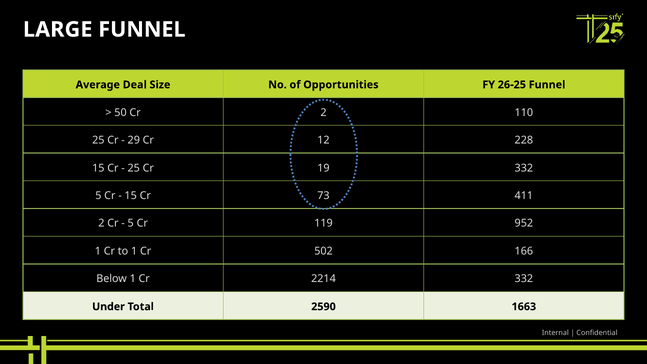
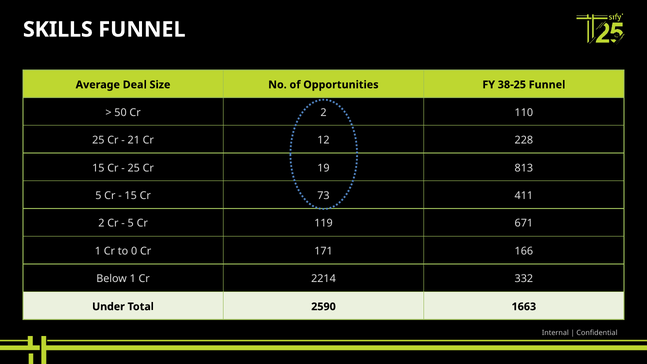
LARGE: LARGE -> SKILLS
26-25: 26-25 -> 38-25
29: 29 -> 21
19 332: 332 -> 813
952: 952 -> 671
to 1: 1 -> 0
502: 502 -> 171
